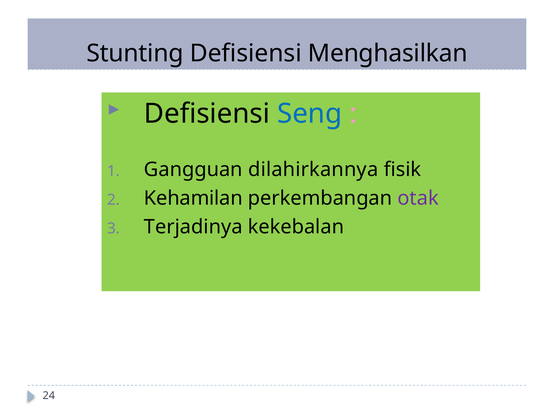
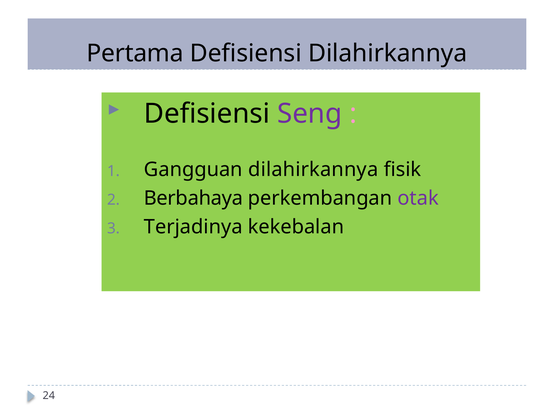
Stunting: Stunting -> Pertama
Defisiensi Menghasilkan: Menghasilkan -> Dilahirkannya
Seng colour: blue -> purple
Kehamilan: Kehamilan -> Berbahaya
